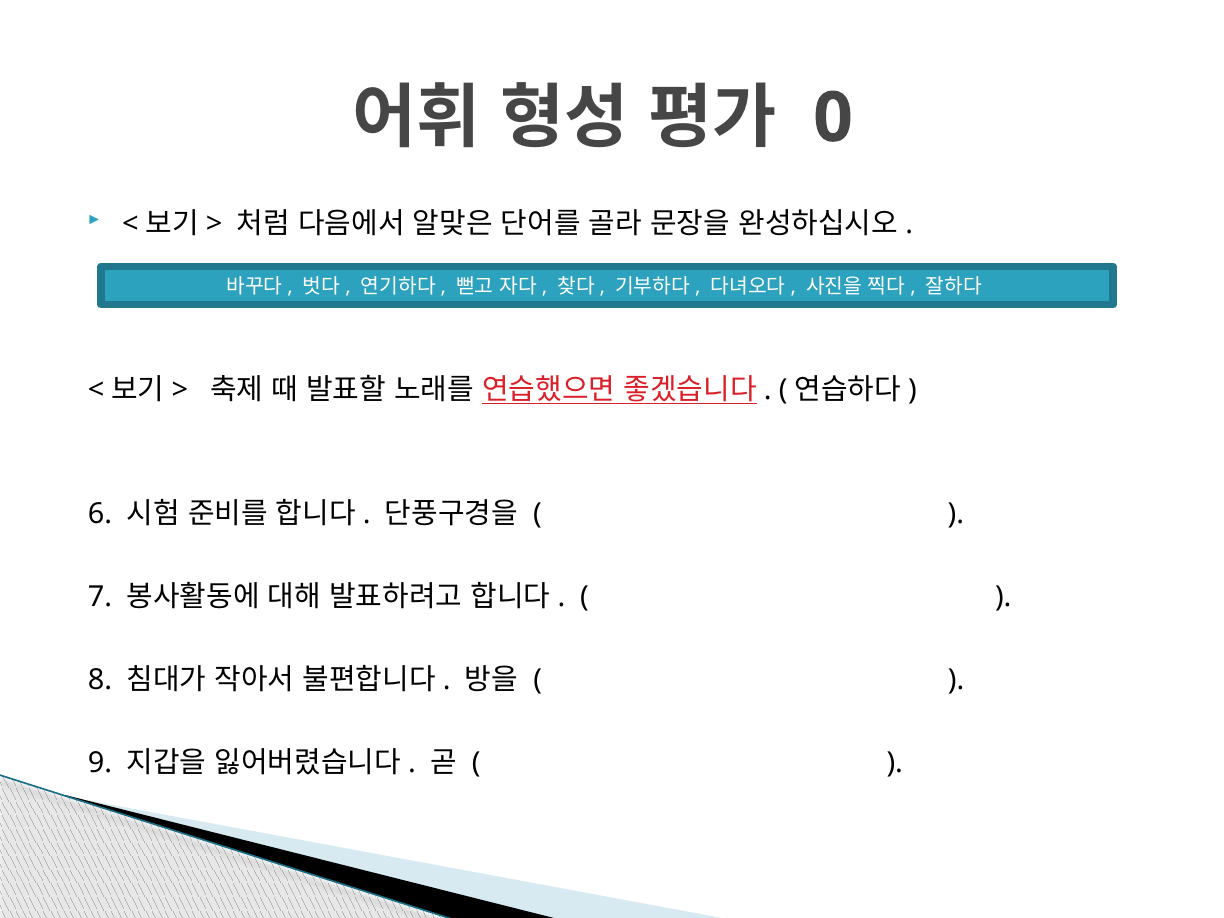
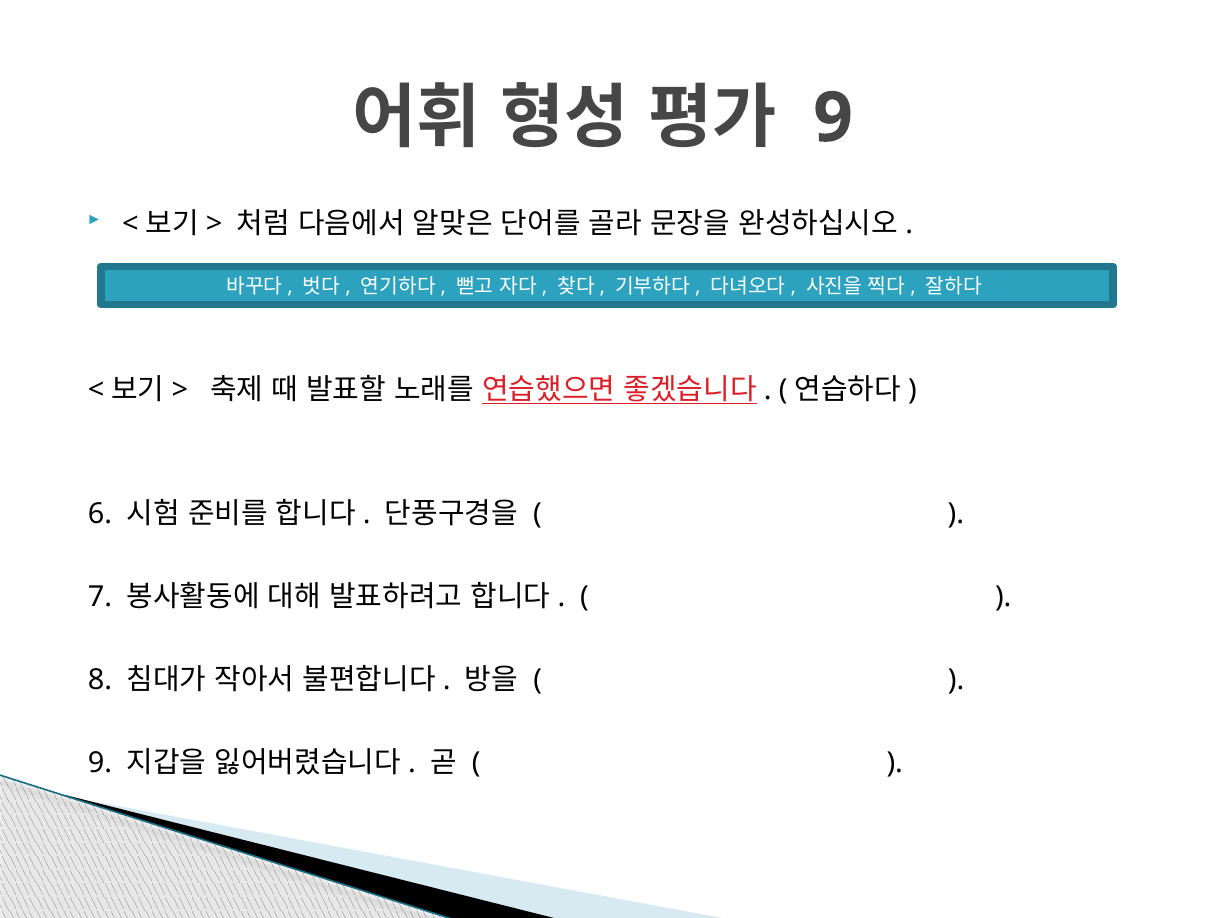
0 at (833, 118): 0 -> 9
